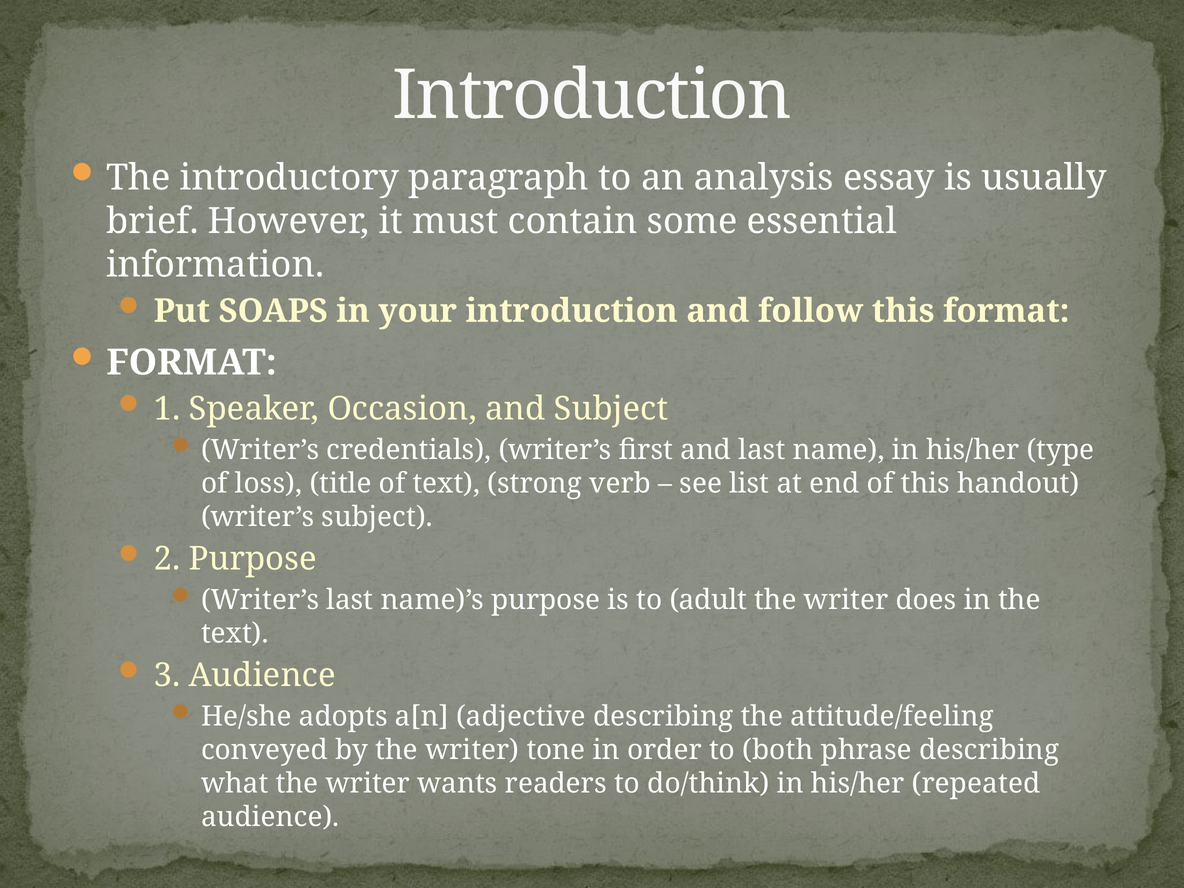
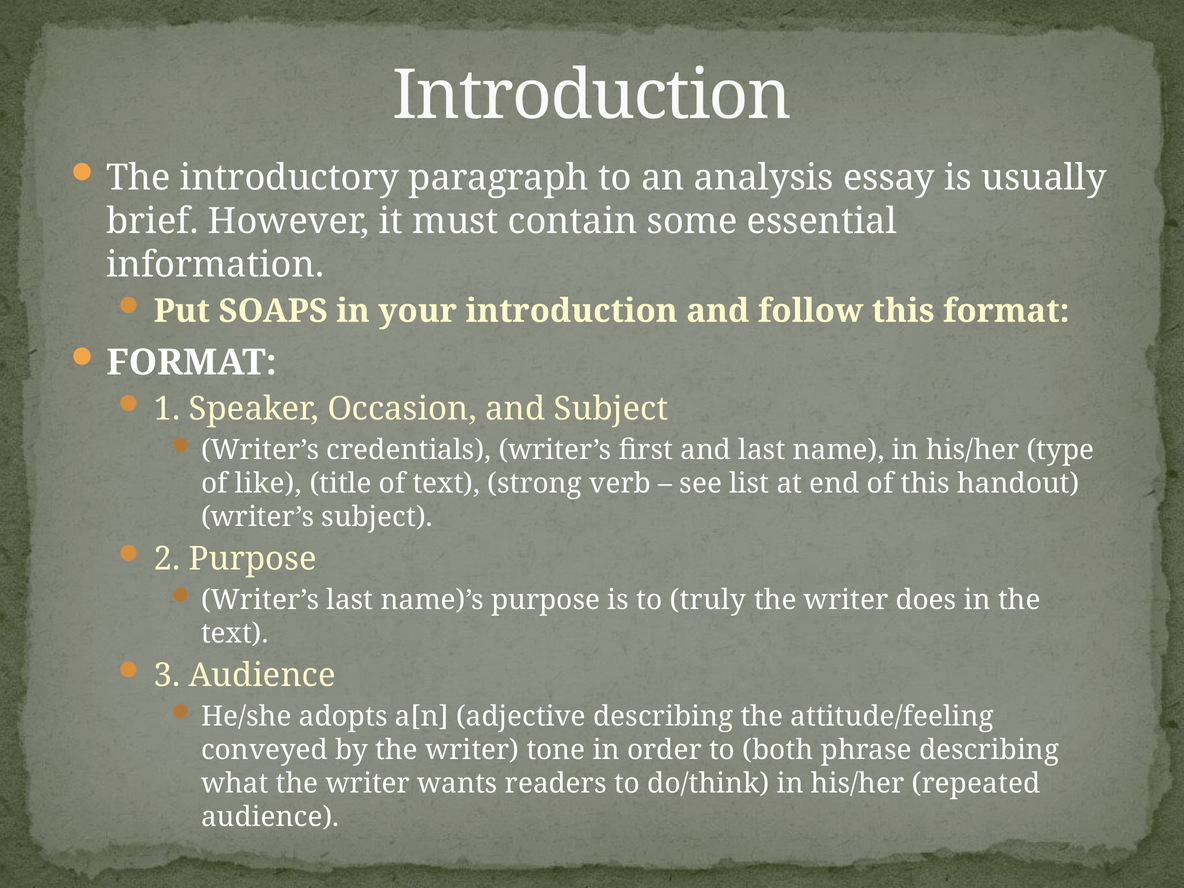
loss: loss -> like
adult: adult -> truly
